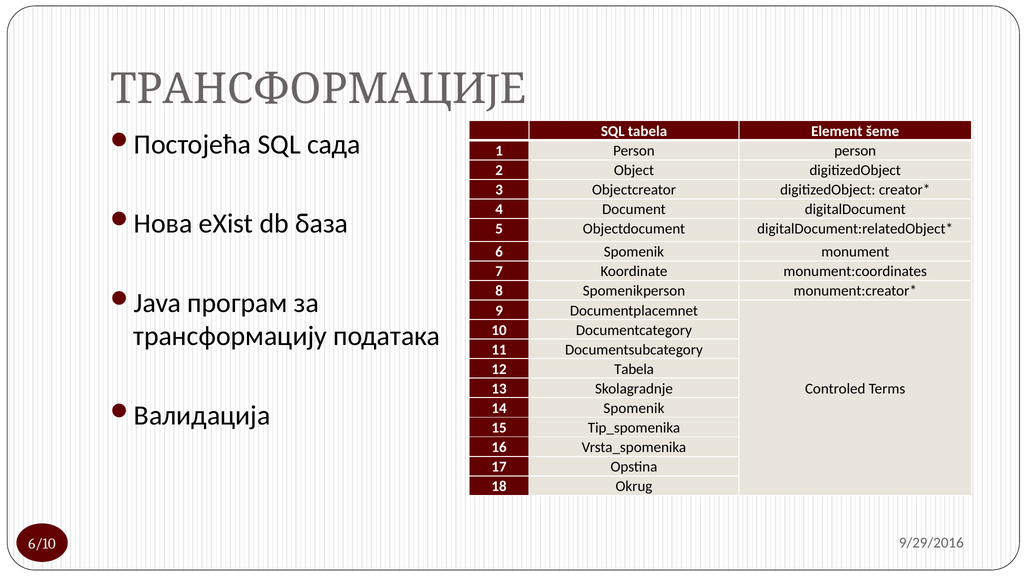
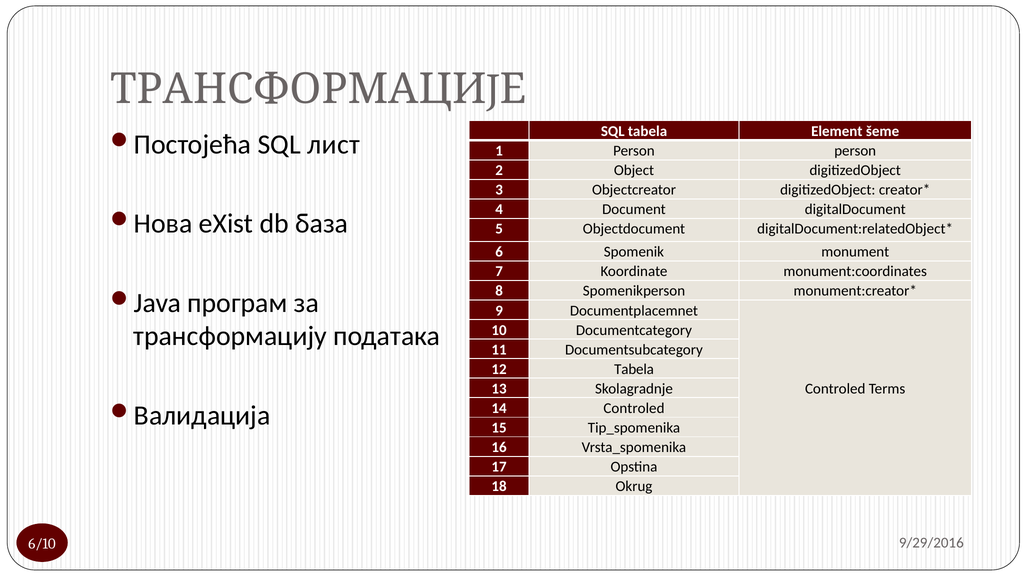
сада: сада -> лист
14 Spomenik: Spomenik -> Controled
